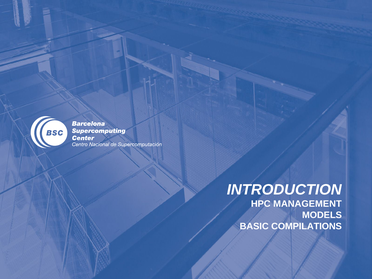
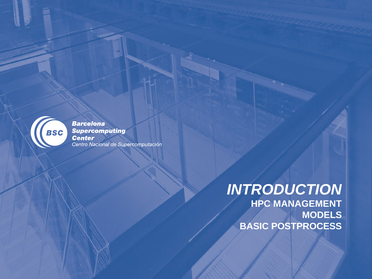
COMPILATIONS: COMPILATIONS -> POSTPROCESS
